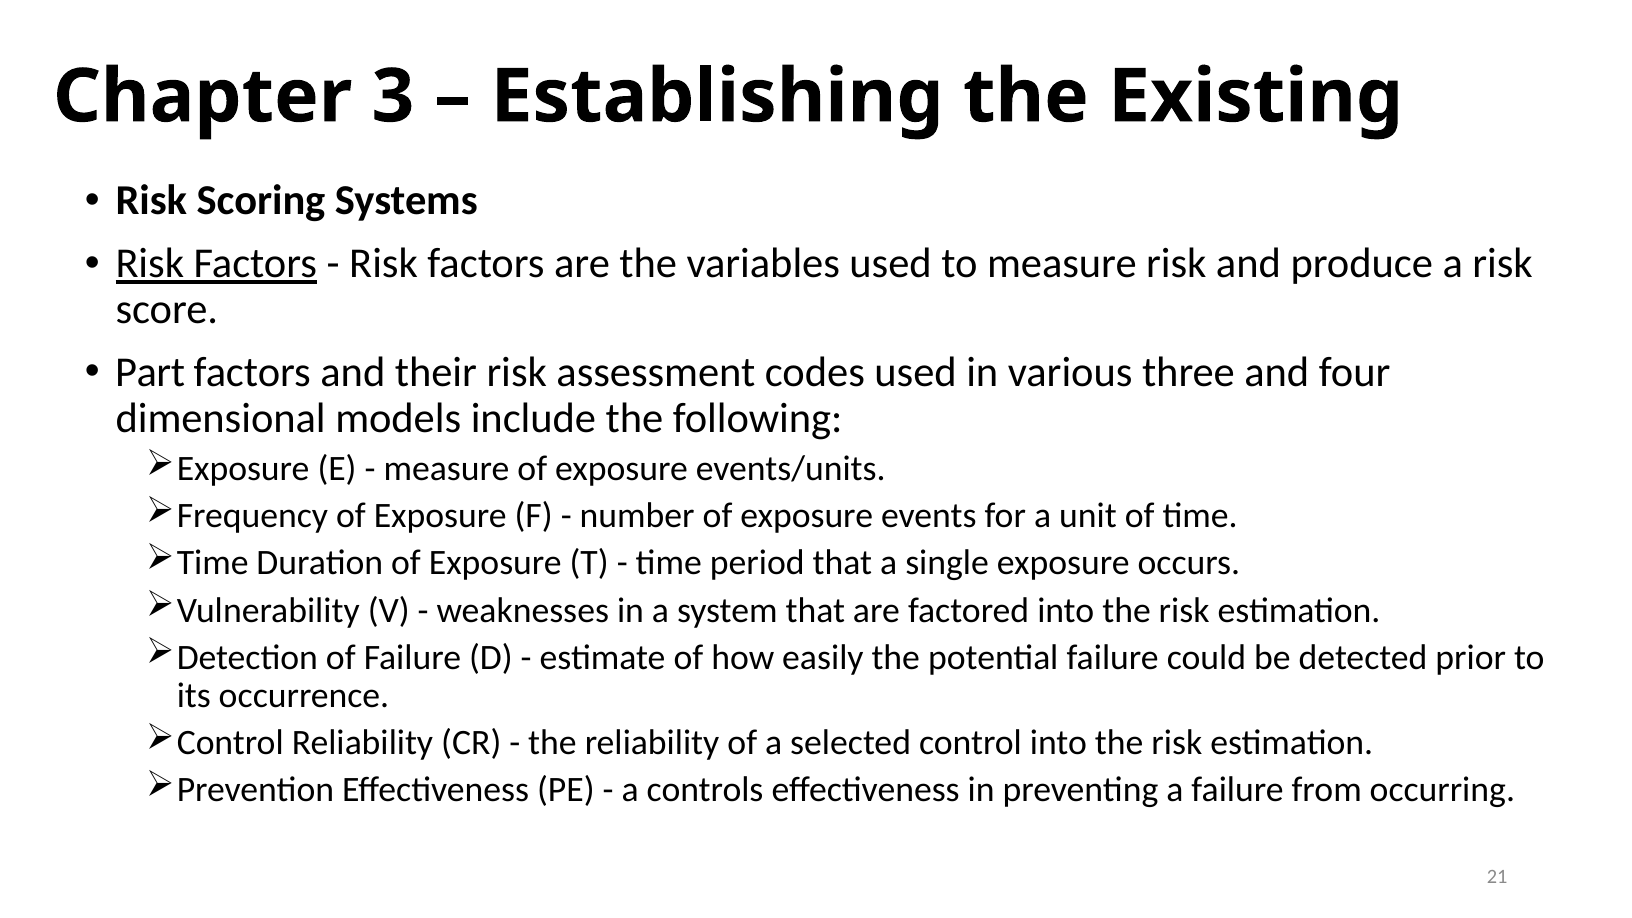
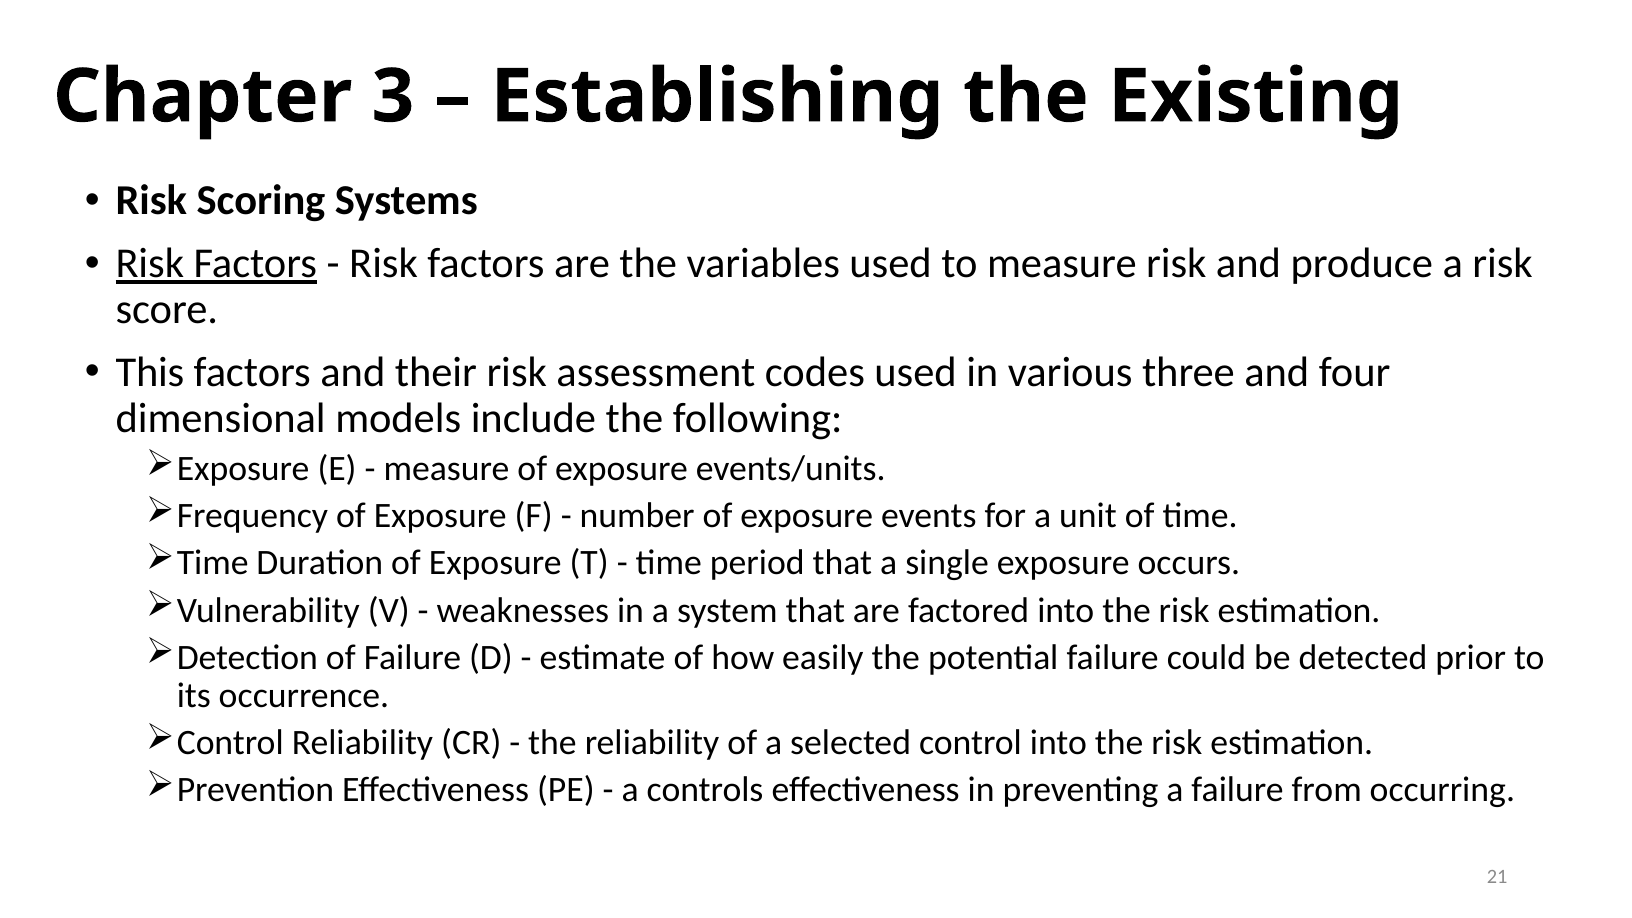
Part: Part -> This
